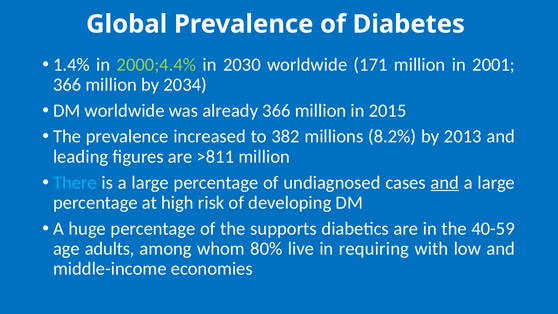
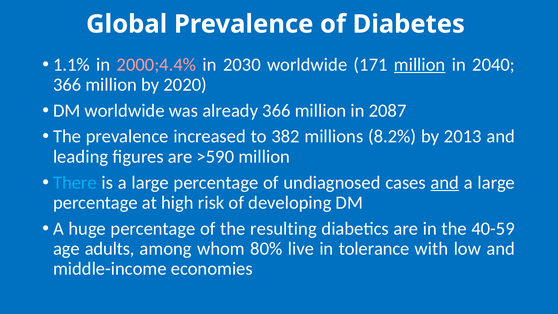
1.4%: 1.4% -> 1.1%
2000;4.4% colour: light green -> pink
million at (420, 65) underline: none -> present
2001: 2001 -> 2040
2034: 2034 -> 2020
2015: 2015 -> 2087
>811: >811 -> >590
supports: supports -> resulting
requiring: requiring -> tolerance
